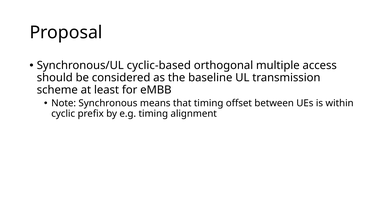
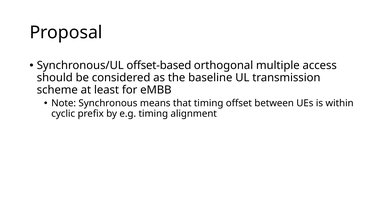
cyclic-based: cyclic-based -> offset-based
